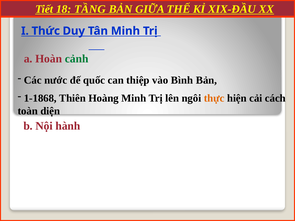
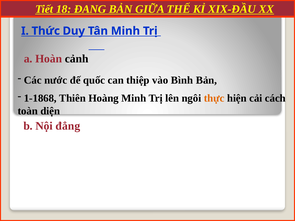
TẦNG: TẦNG -> ĐANG
cảnh colour: green -> black
hành: hành -> đẳng
